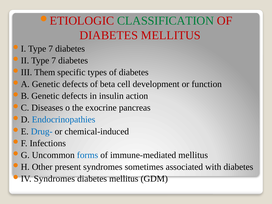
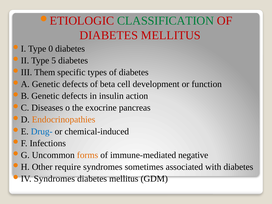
7 at (51, 49): 7 -> 0
7 at (54, 60): 7 -> 5
Endocrinopathies colour: blue -> orange
forms colour: blue -> orange
immune-mediated mellitus: mellitus -> negative
present: present -> require
